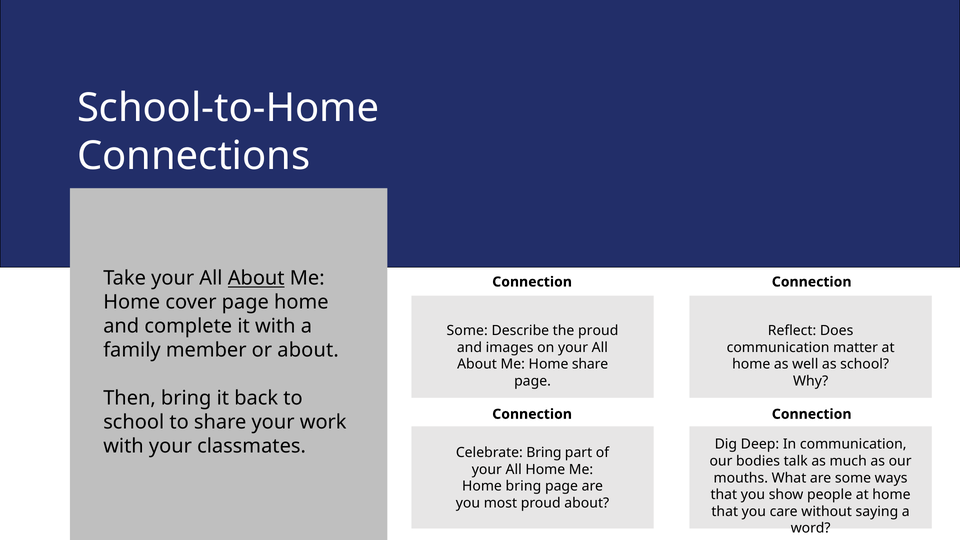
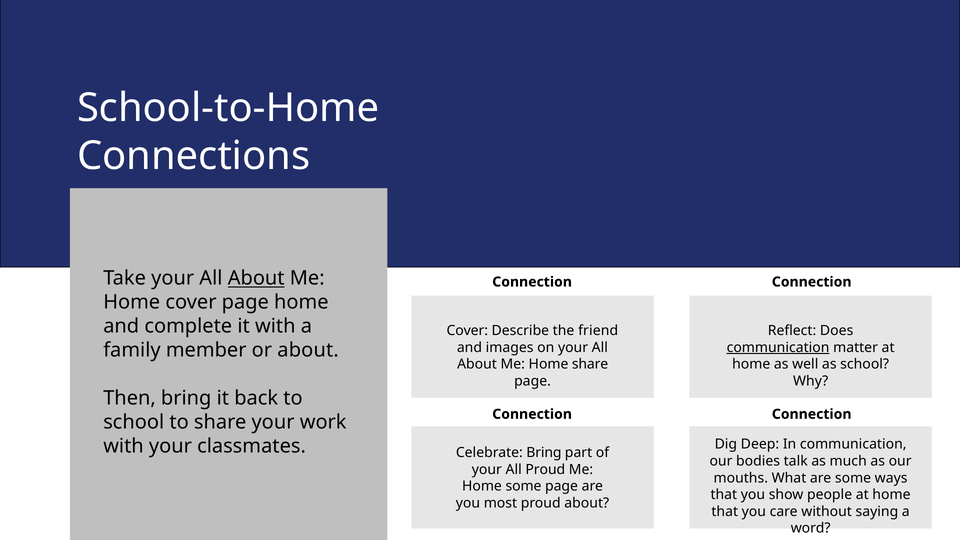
Some at (467, 331): Some -> Cover
the proud: proud -> friend
communication at (778, 347) underline: none -> present
All Home: Home -> Proud
Home bring: bring -> some
